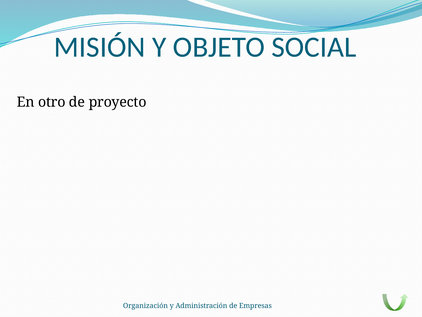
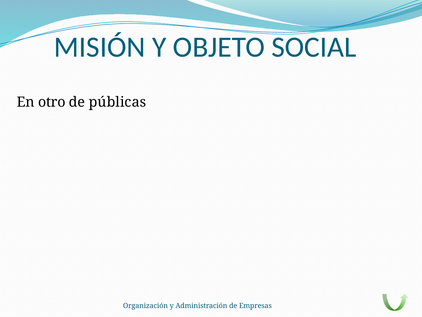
proyecto: proyecto -> públicas
